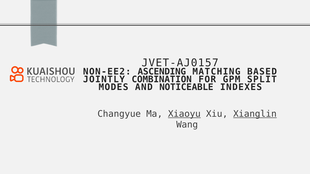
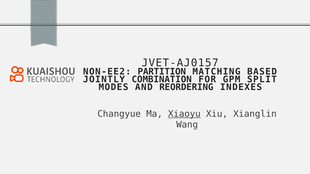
ASCENDING: ASCENDING -> PARTITION
NOTICEABLE: NOTICEABLE -> REORDERING
Xianglin underline: present -> none
